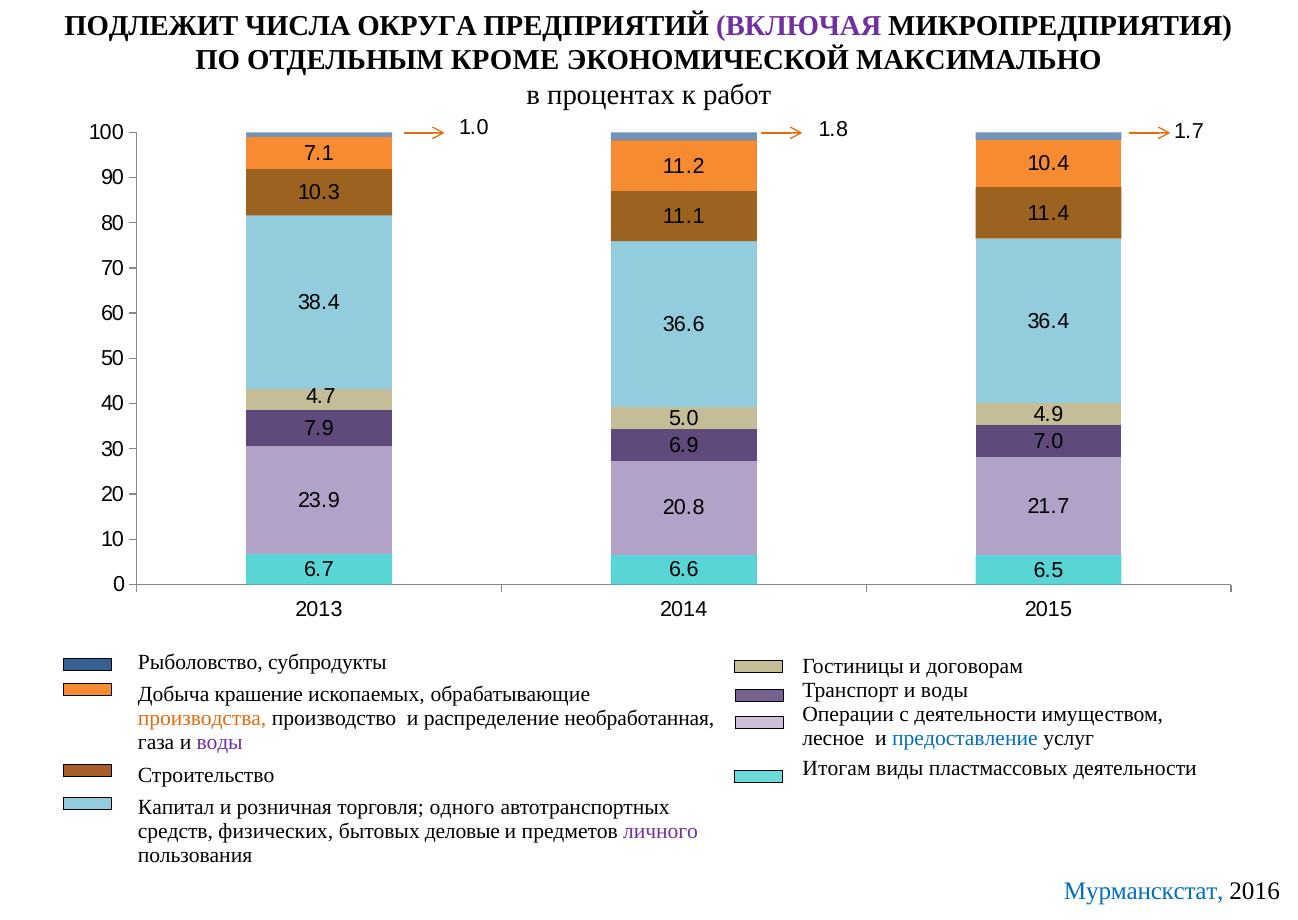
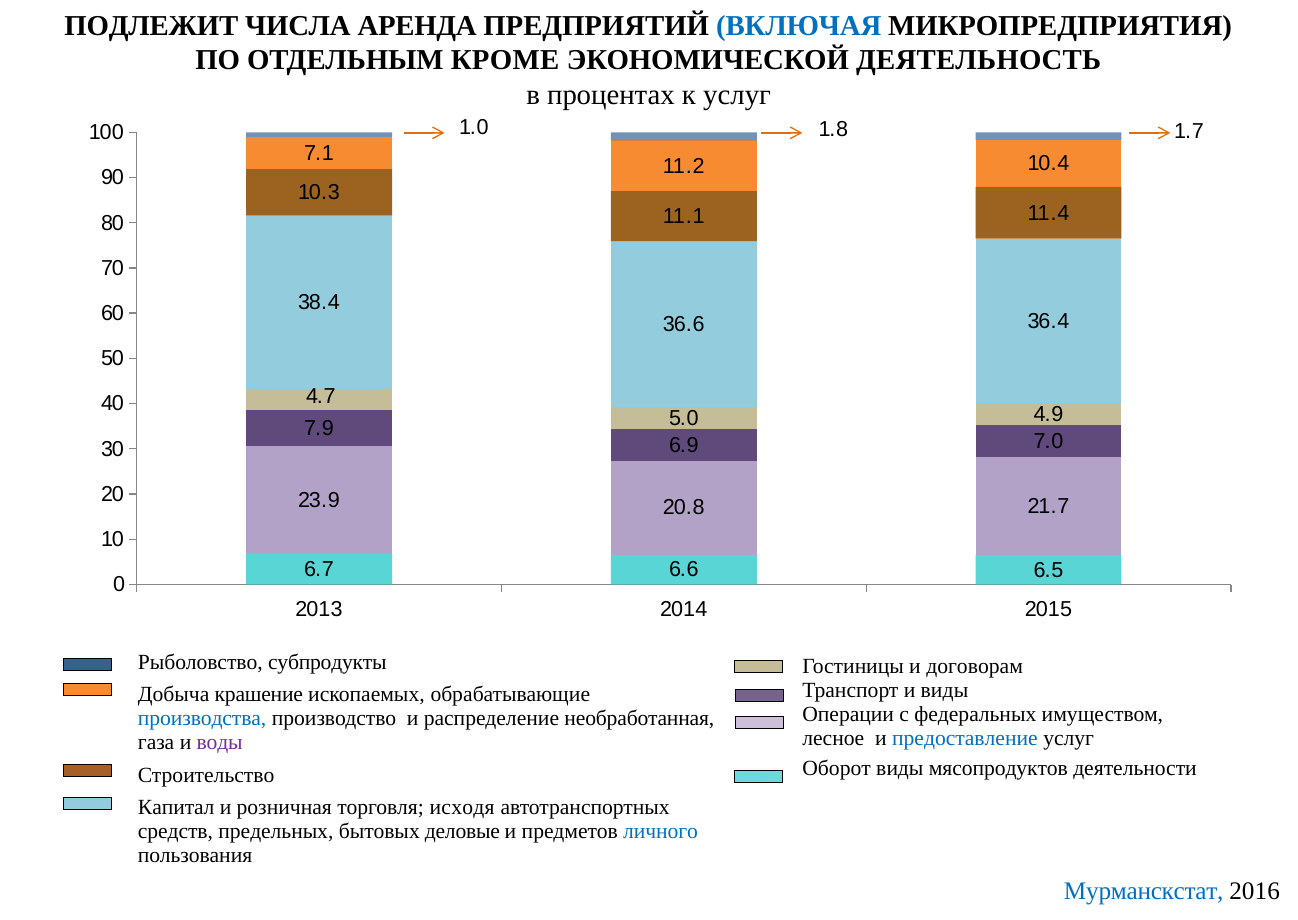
ОКРУГА: ОКРУГА -> АРЕНДА
ВКЛЮЧАЯ colour: purple -> blue
МАКСИМАЛЬНО: МАКСИМАЛЬНО -> ДЕЯТЕЛЬНОСТЬ
к работ: работ -> услуг
Транспорт и воды: воды -> виды
с деятельности: деятельности -> федеральных
производства colour: orange -> blue
Итогам: Итогам -> Оборот
пластмассовых: пластмассовых -> мясопродуктов
одного: одного -> исходя
физических: физических -> предельных
личного colour: purple -> blue
